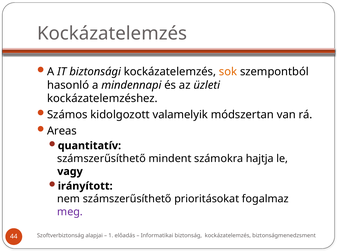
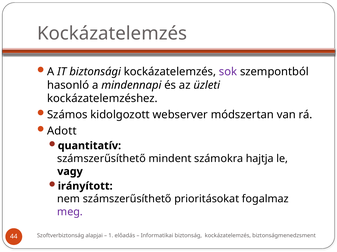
sok colour: orange -> purple
valamelyik: valamelyik -> webserver
Areas: Areas -> Adott
